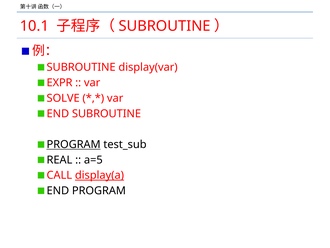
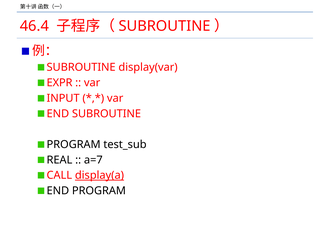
10.1: 10.1 -> 46.4
SOLVE: SOLVE -> INPUT
PROGRAM at (74, 144) underline: present -> none
a=5: a=5 -> a=7
